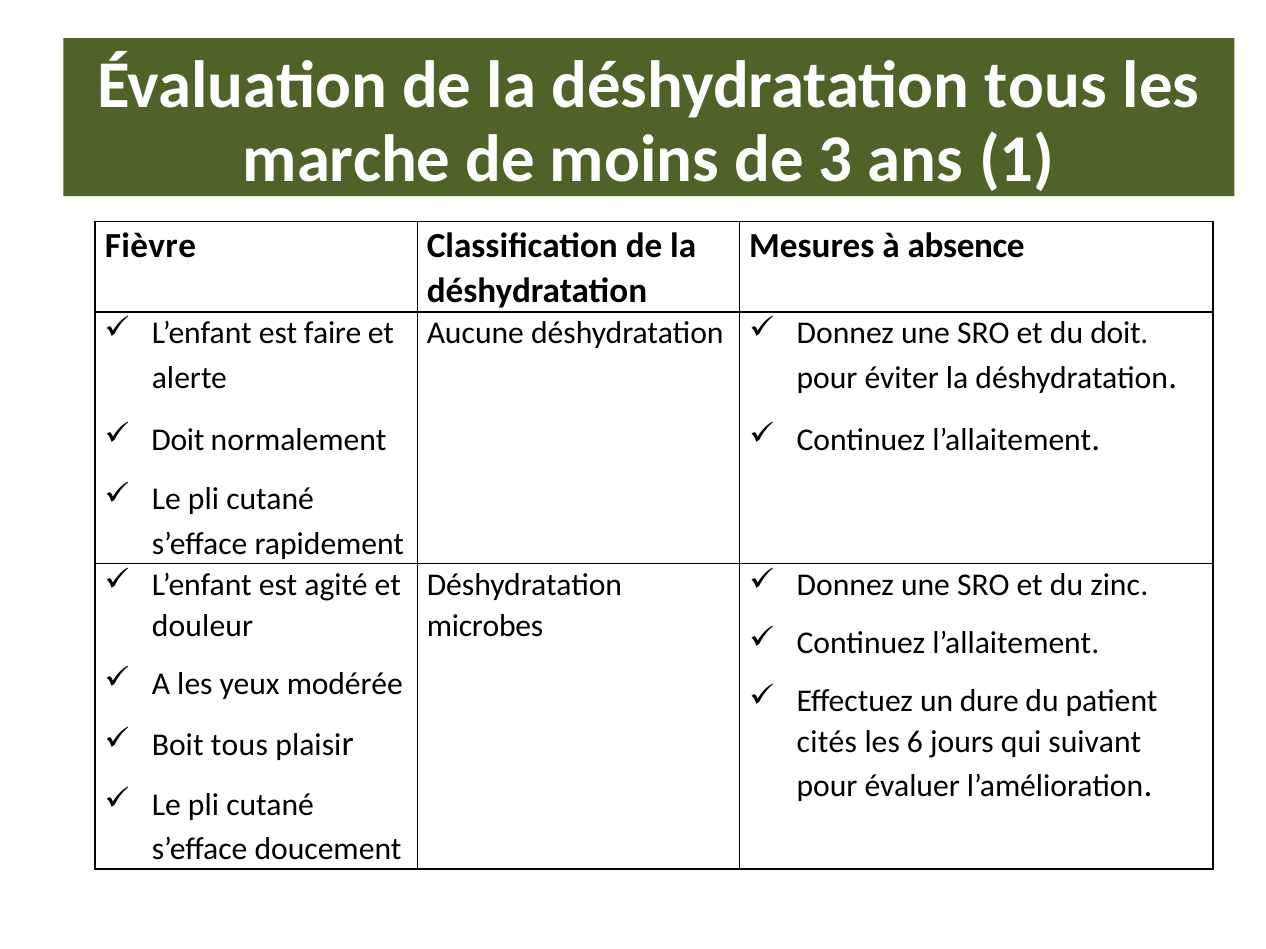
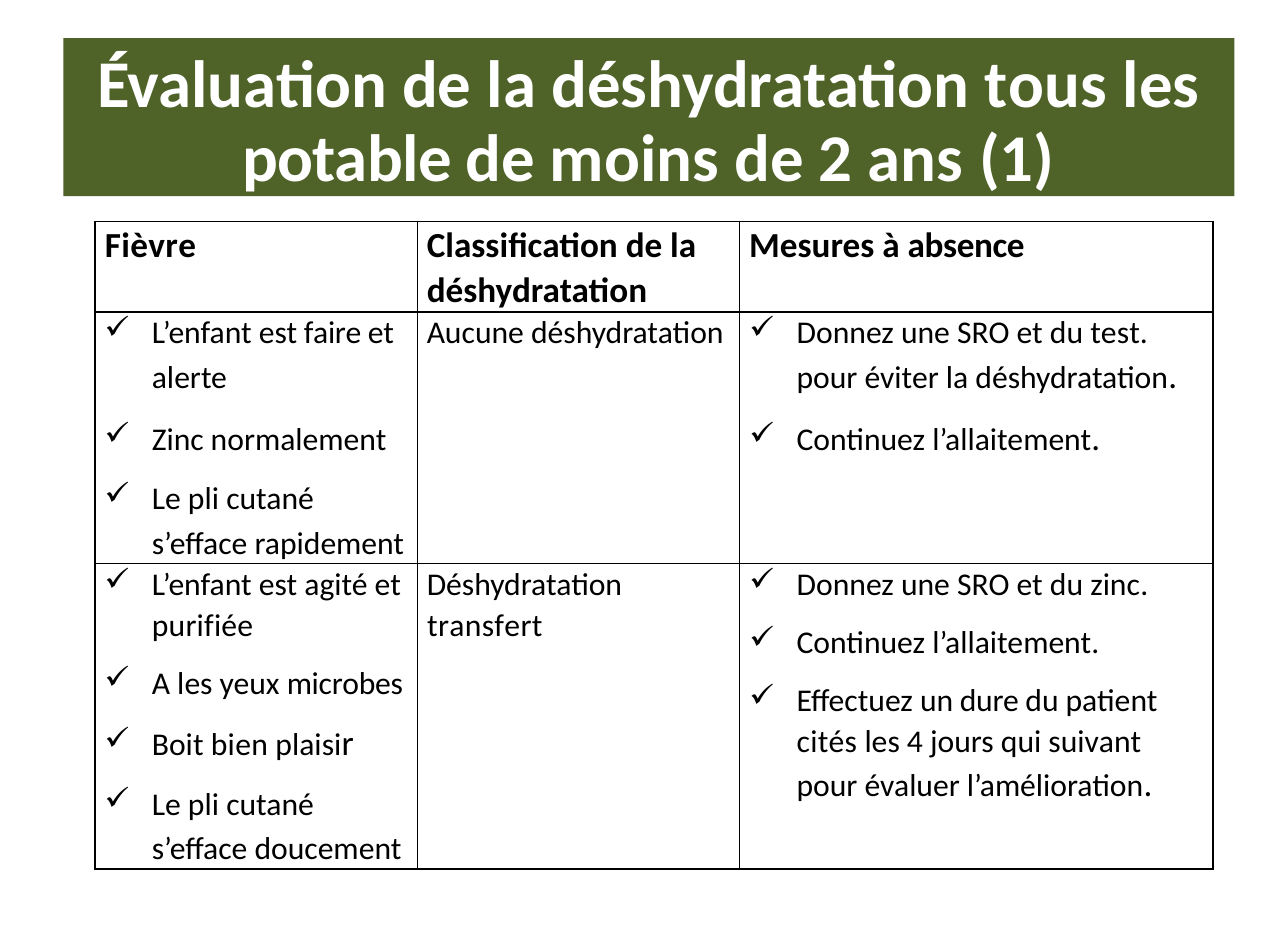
marche: marche -> potable
3: 3 -> 2
du doit: doit -> test
Doit at (178, 441): Doit -> Zinc
douleur: douleur -> purifiée
microbes: microbes -> transfert
modérée: modérée -> microbes
6: 6 -> 4
Boit tous: tous -> bien
